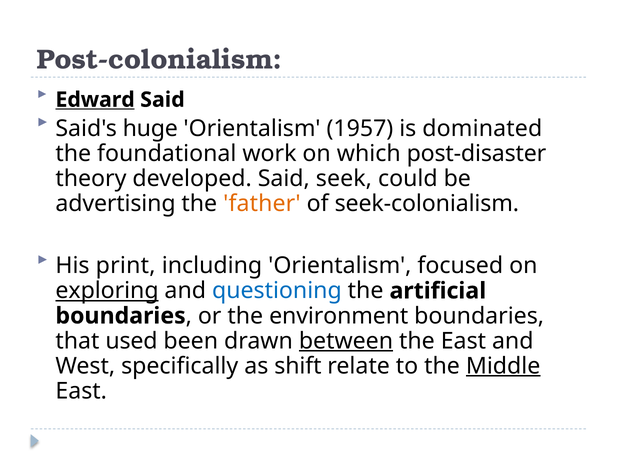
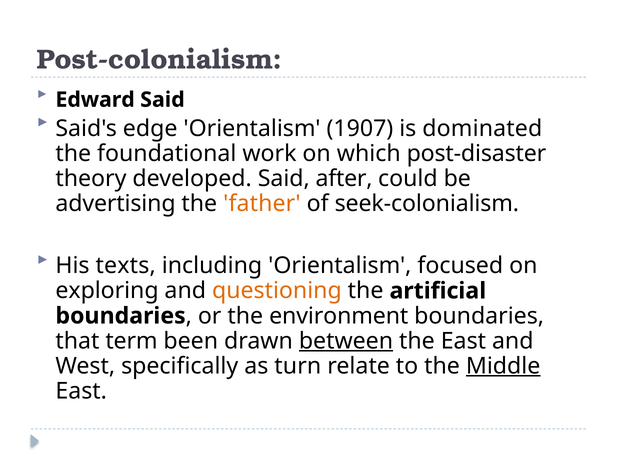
Edward underline: present -> none
huge: huge -> edge
1957: 1957 -> 1907
seek: seek -> after
print: print -> texts
exploring underline: present -> none
questioning colour: blue -> orange
used: used -> term
shift: shift -> turn
